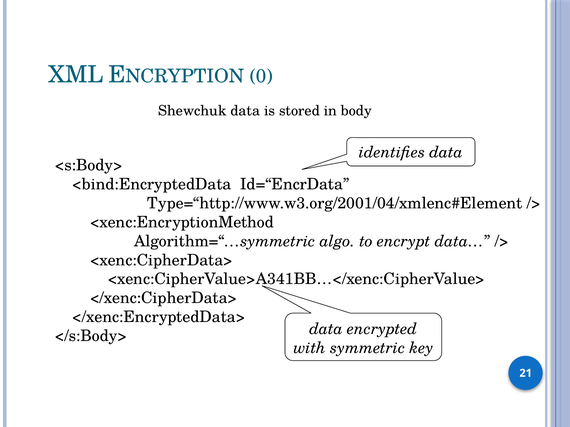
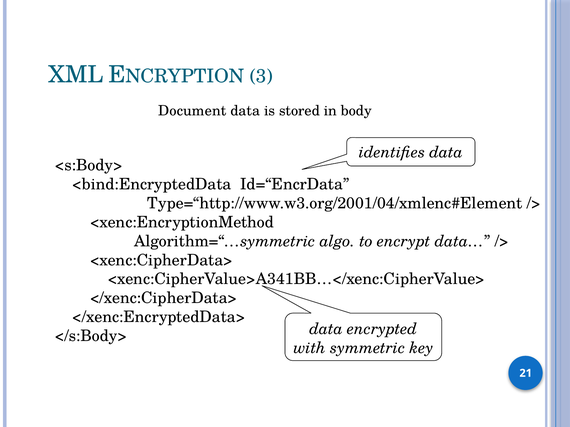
0: 0 -> 3
Shewchuk: Shewchuk -> Document
